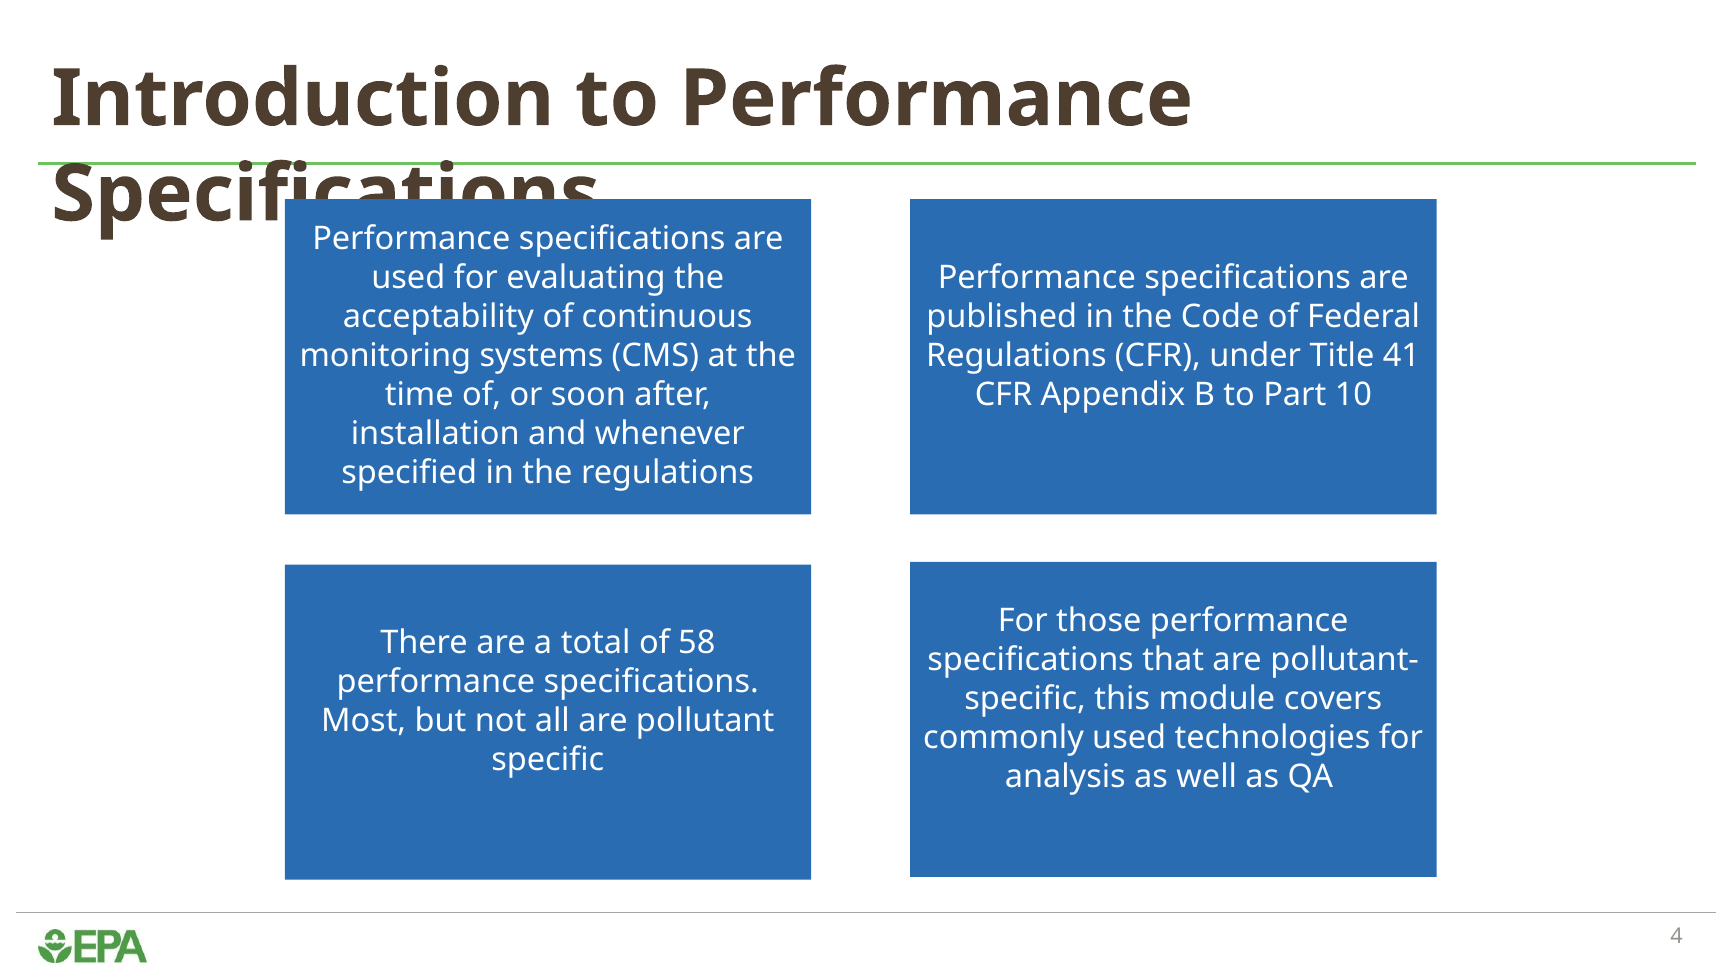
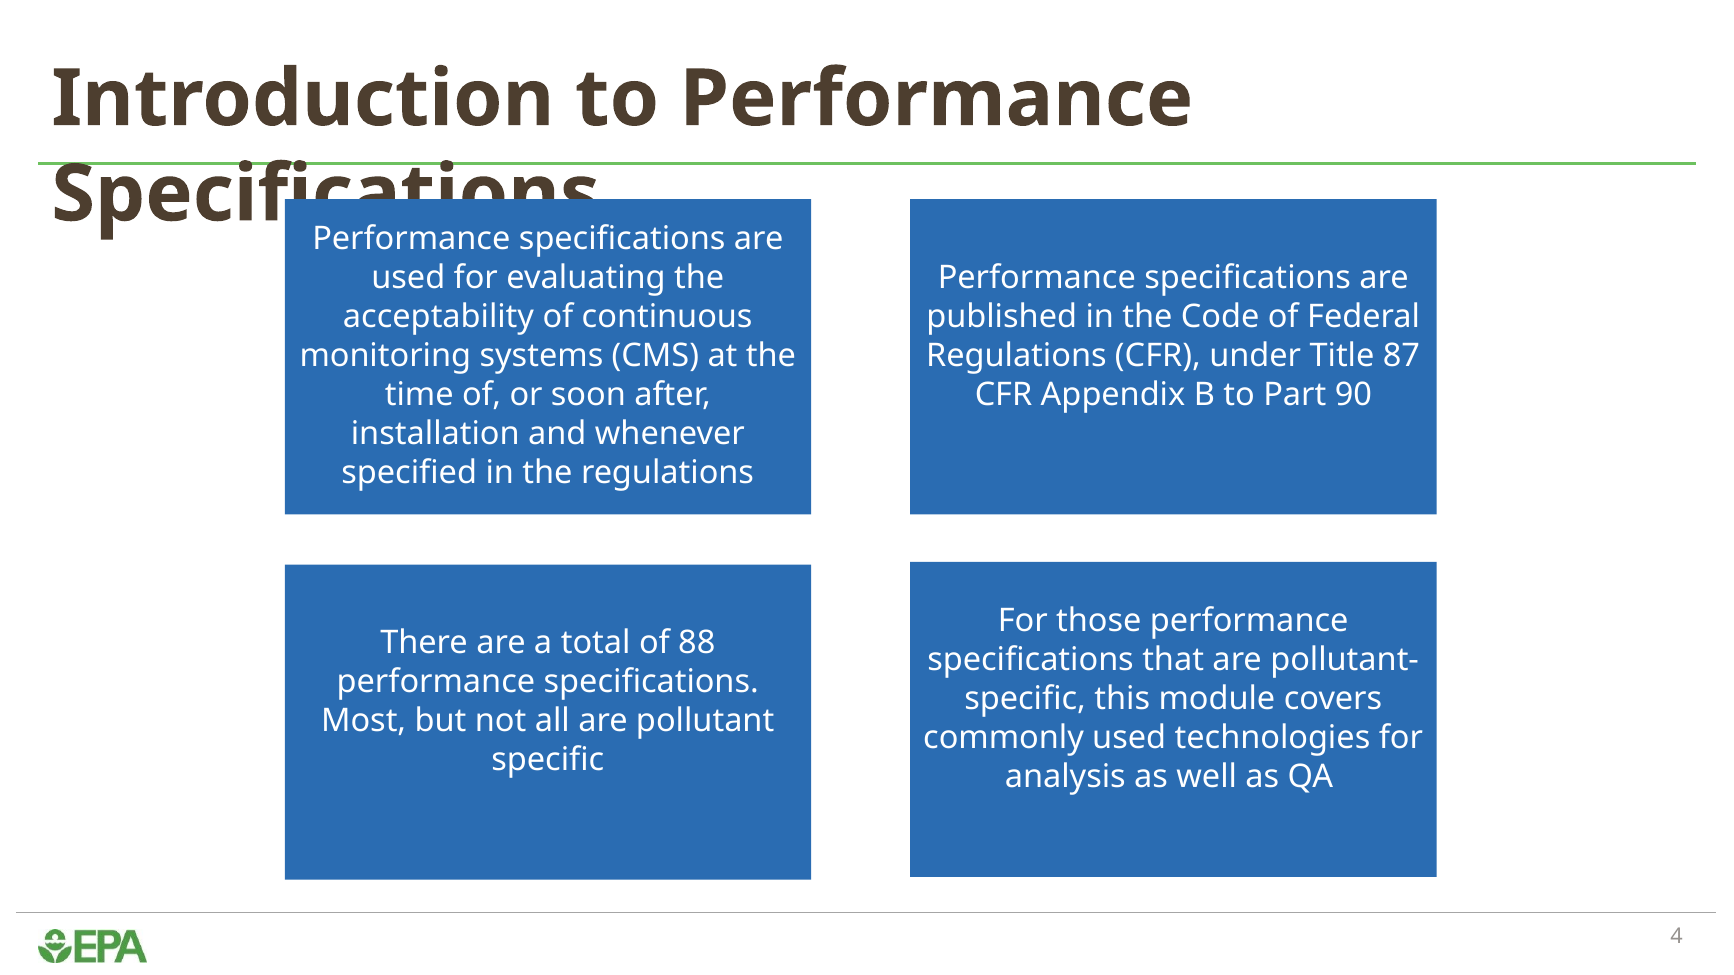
41: 41 -> 87
10: 10 -> 90
58: 58 -> 88
